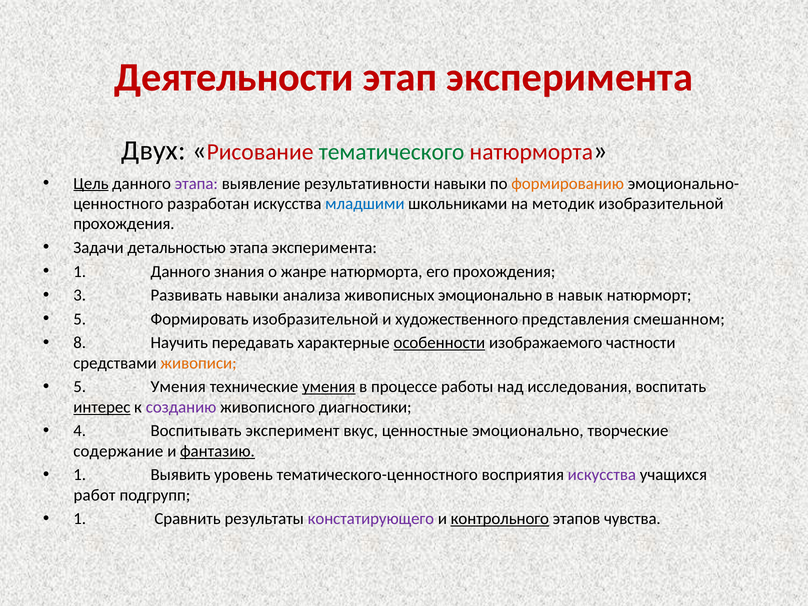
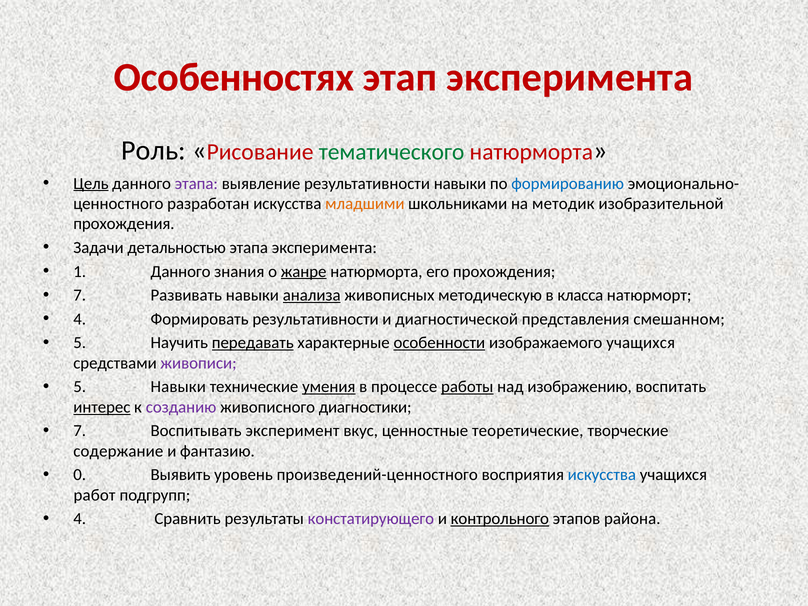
Деятельности: Деятельности -> Особенностях
Двух: Двух -> Роль
формированию colour: orange -> blue
младшими colour: blue -> orange
жанре underline: none -> present
3 at (80, 295): 3 -> 7
анализа underline: none -> present
живописных эмоционально: эмоционально -> методическую
навык: навык -> класса
5 at (80, 319): 5 -> 4
Формировать изобразительной: изобразительной -> результативности
художественного: художественного -> диагностической
8 at (80, 343): 8 -> 5
передавать underline: none -> present
изображаемого частности: частности -> учащихся
живописи colour: orange -> purple
5 Умения: Умения -> Навыки
работы underline: none -> present
исследования: исследования -> изображению
4 at (80, 431): 4 -> 7
ценностные эмоционально: эмоционально -> теоретические
фантазию underline: present -> none
1 at (80, 475): 1 -> 0
тематического-ценностного: тематического-ценностного -> произведений-ценностного
искусства at (602, 475) colour: purple -> blue
1 at (80, 519): 1 -> 4
чувства: чувства -> района
